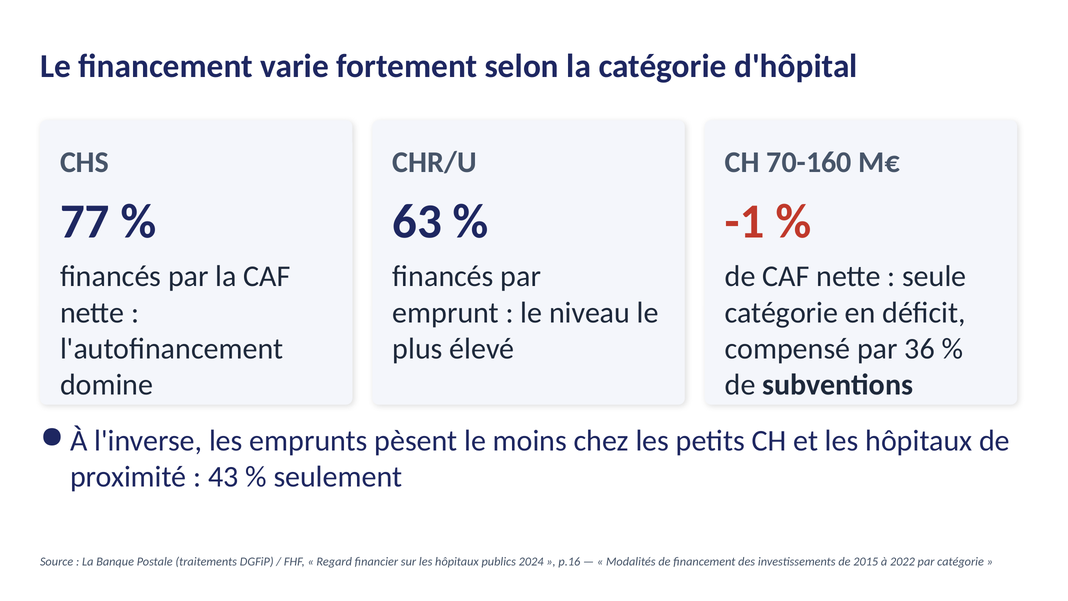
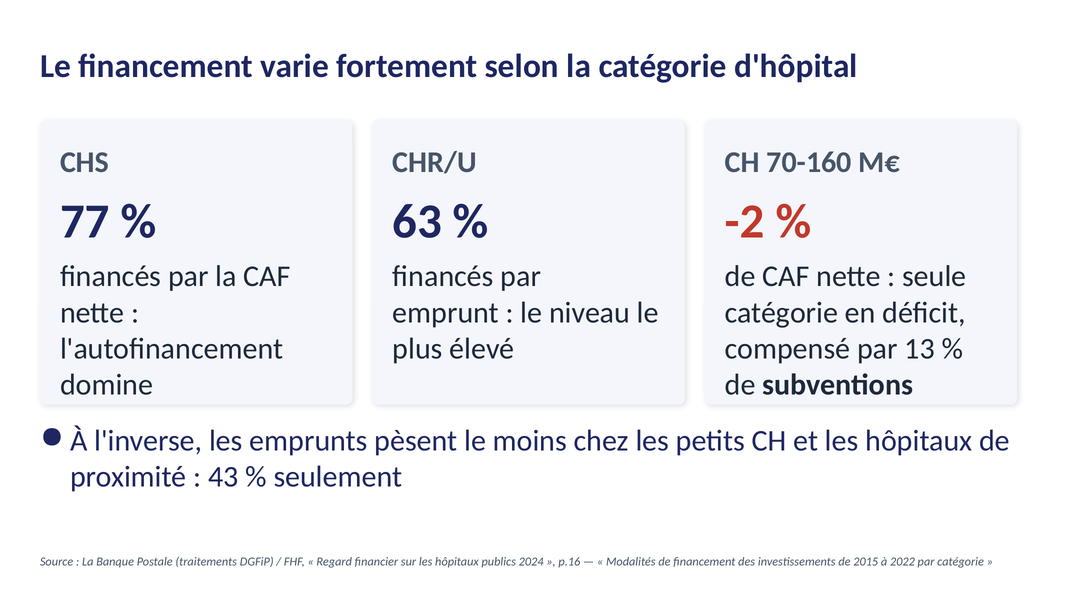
-1: -1 -> -2
36: 36 -> 13
